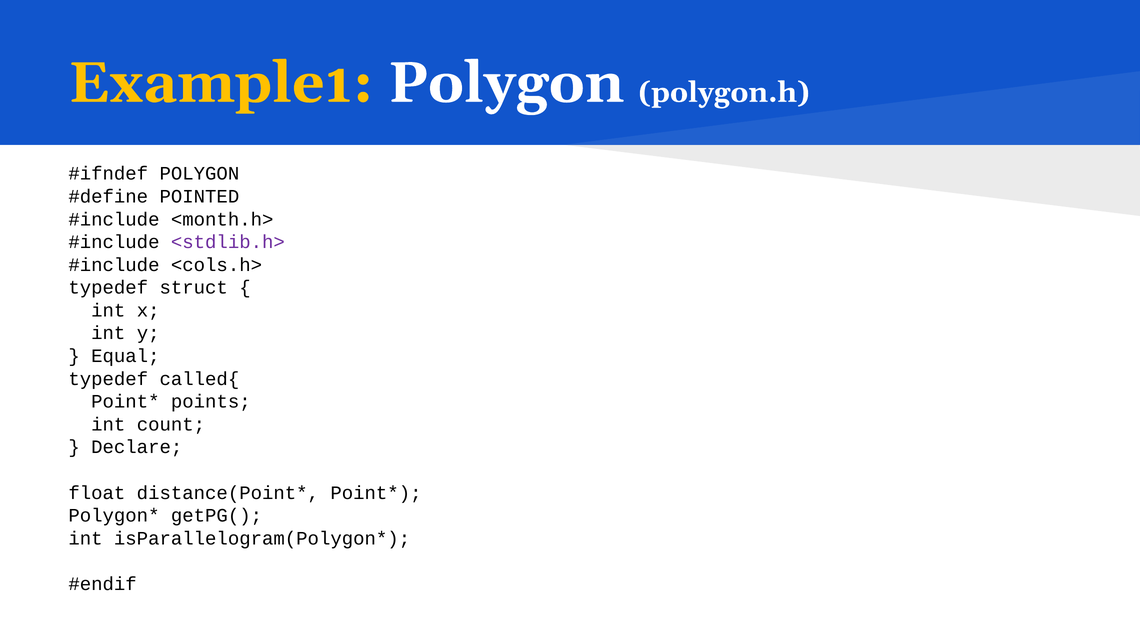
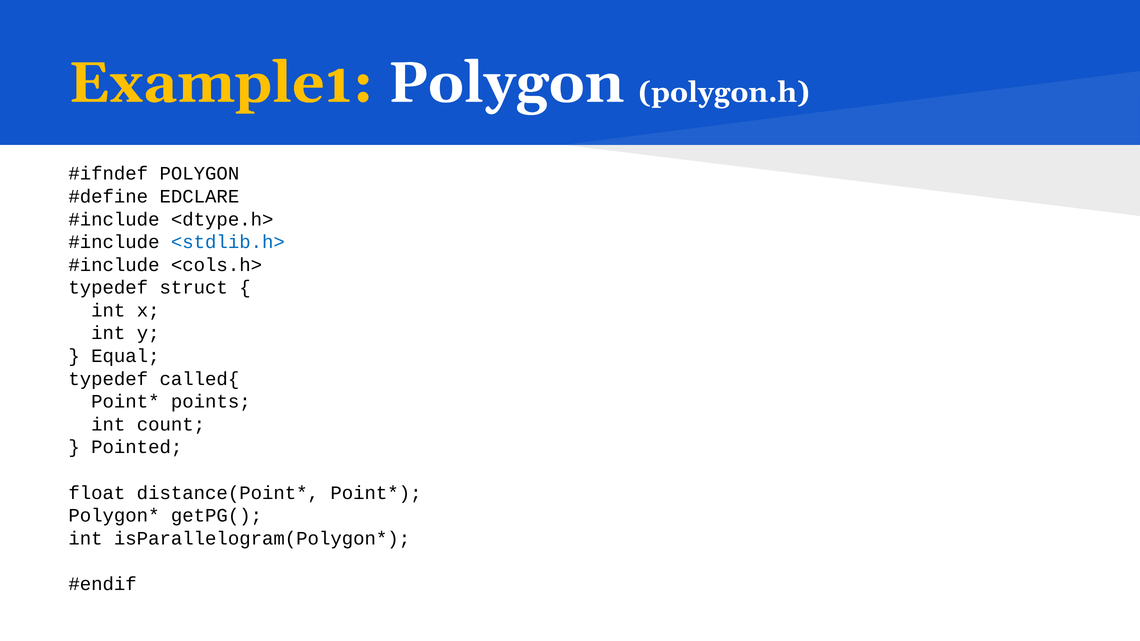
POINTED: POINTED -> EDCLARE
<month.h>: <month.h> -> <dtype.h>
<stdlib.h> colour: purple -> blue
Declare: Declare -> Pointed
